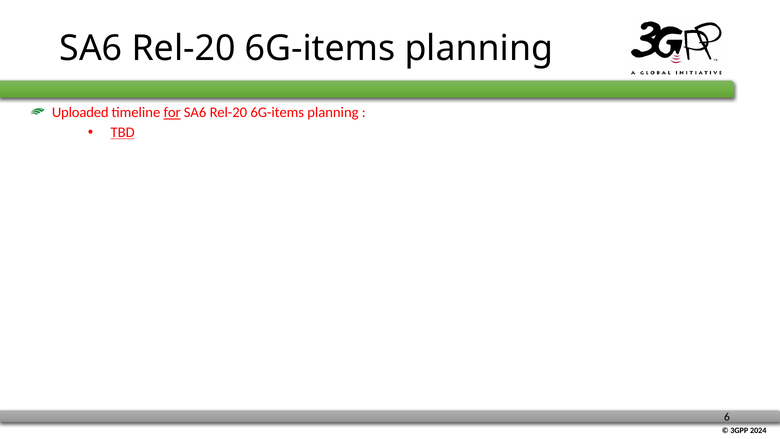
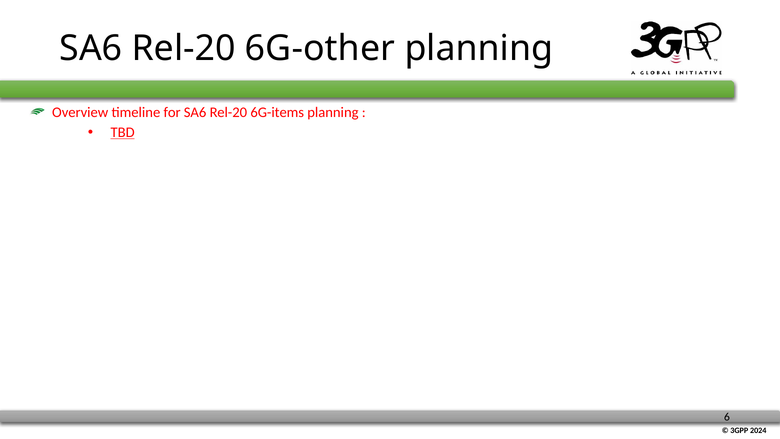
6G-items at (320, 48): 6G-items -> 6G-other
Uploaded: Uploaded -> Overview
for underline: present -> none
